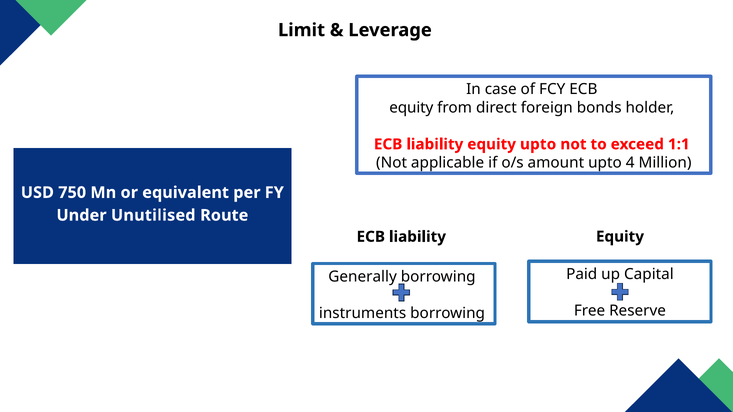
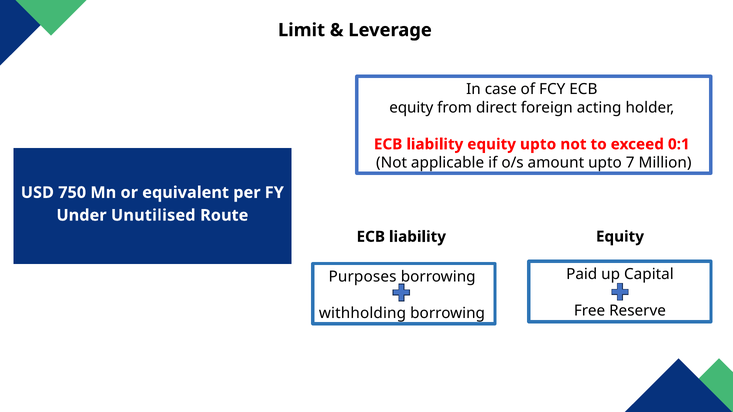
bonds: bonds -> acting
1:1: 1:1 -> 0:1
4: 4 -> 7
Generally: Generally -> Purposes
instruments: instruments -> withholding
